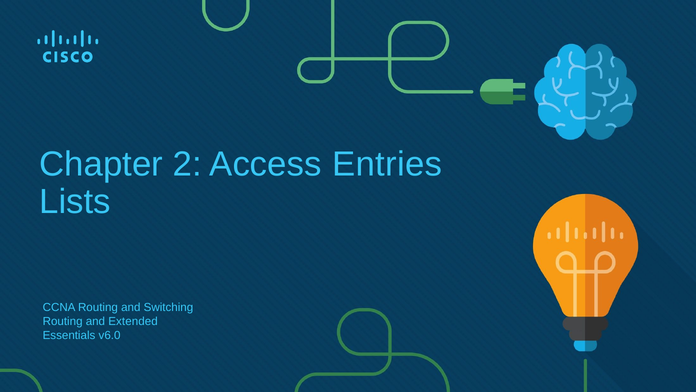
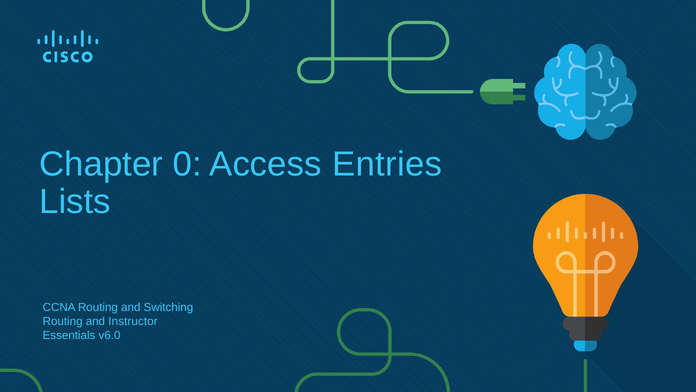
2: 2 -> 0
Extended: Extended -> Instructor
